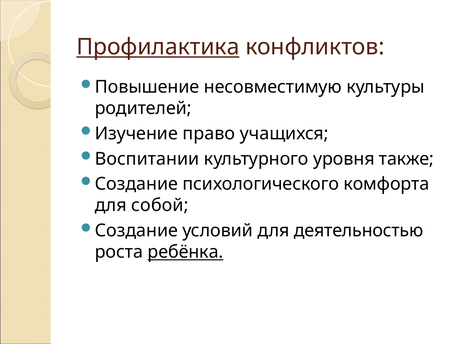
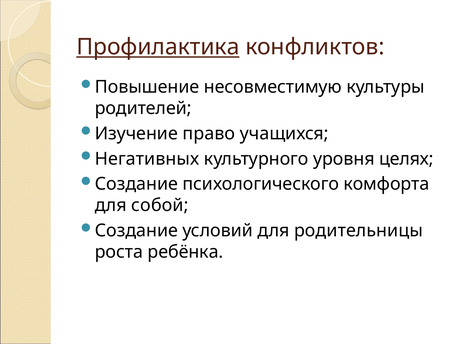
Воспитании: Воспитании -> Негативных
также: также -> целях
деятельностью: деятельностью -> родительницы
ребёнка underline: present -> none
